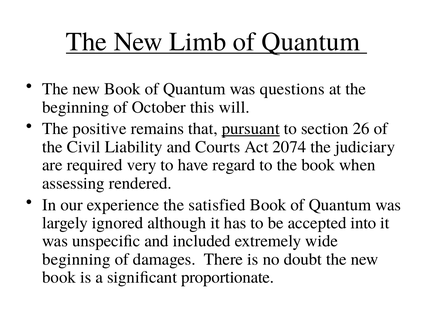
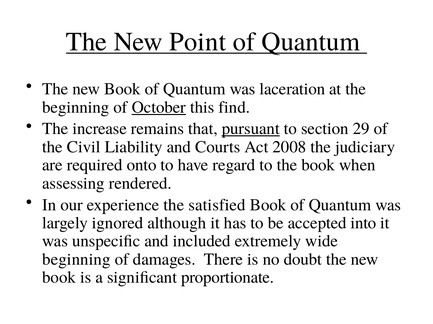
Limb: Limb -> Point
questions: questions -> laceration
October underline: none -> present
will: will -> find
positive: positive -> increase
26: 26 -> 29
2074: 2074 -> 2008
very: very -> onto
